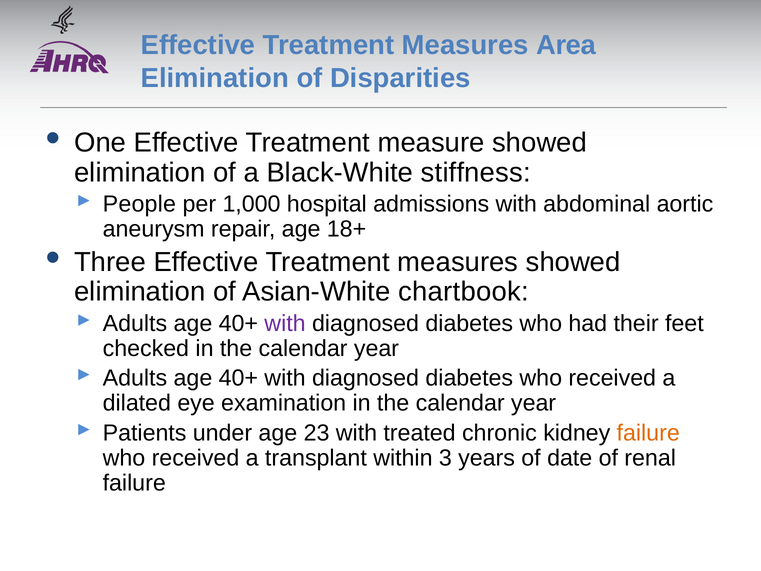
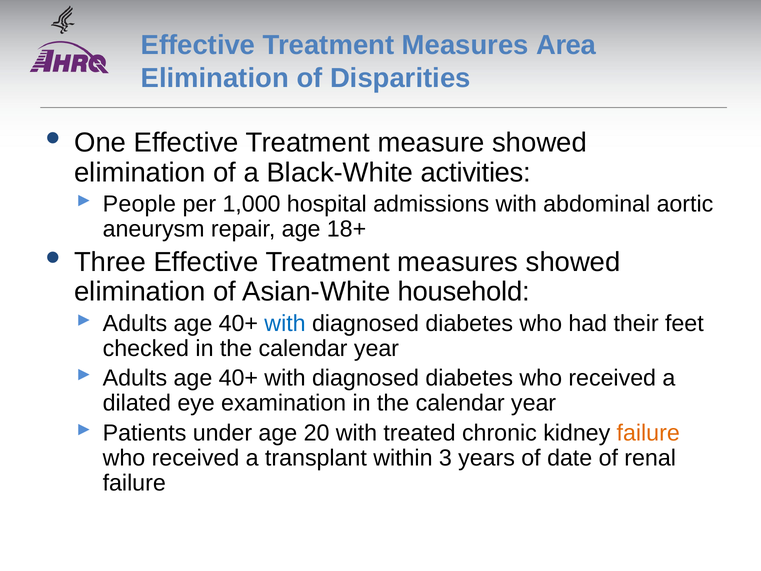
stiffness: stiffness -> activities
chartbook: chartbook -> household
with at (285, 323) colour: purple -> blue
23: 23 -> 20
